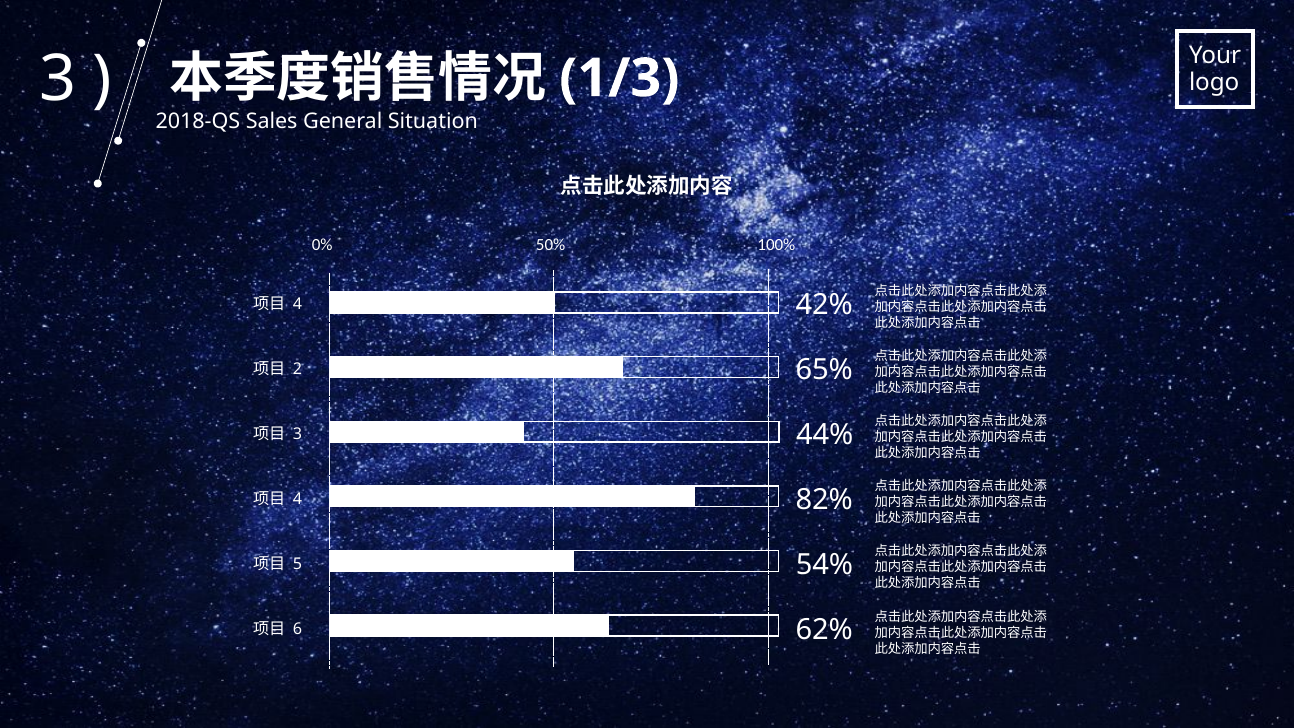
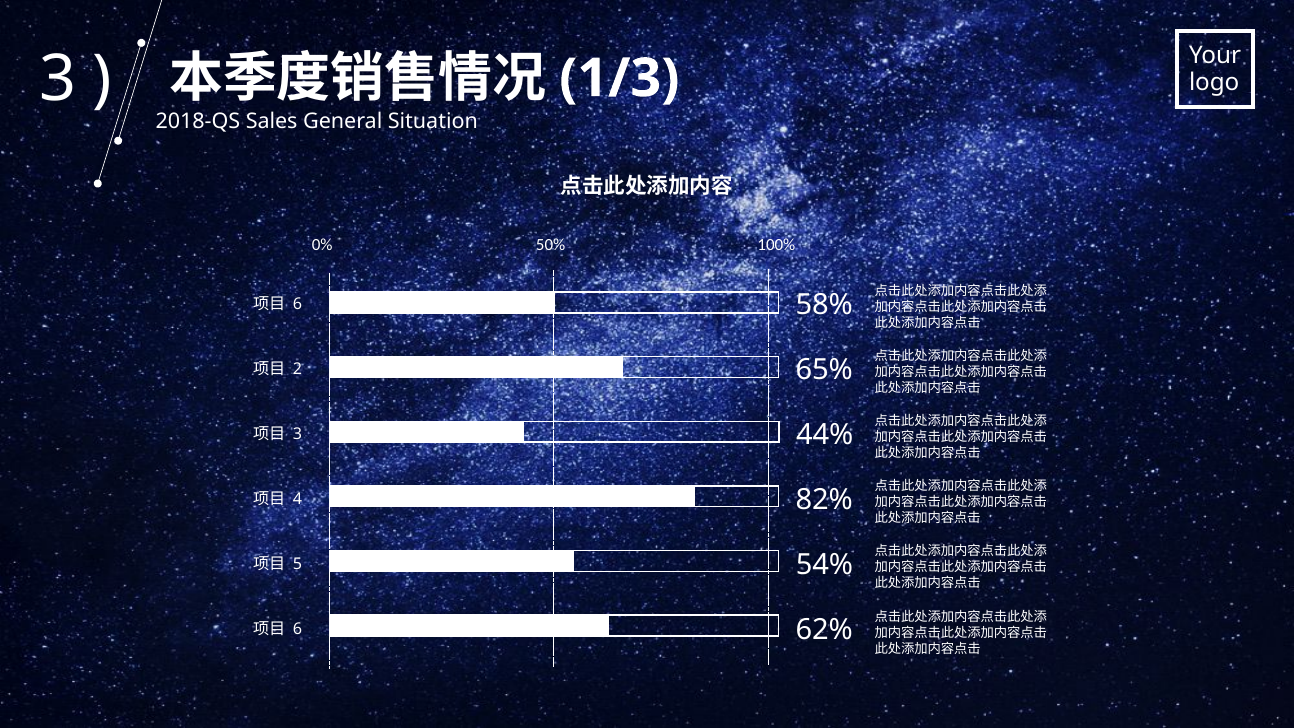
42%: 42% -> 58%
4 at (297, 304): 4 -> 6
